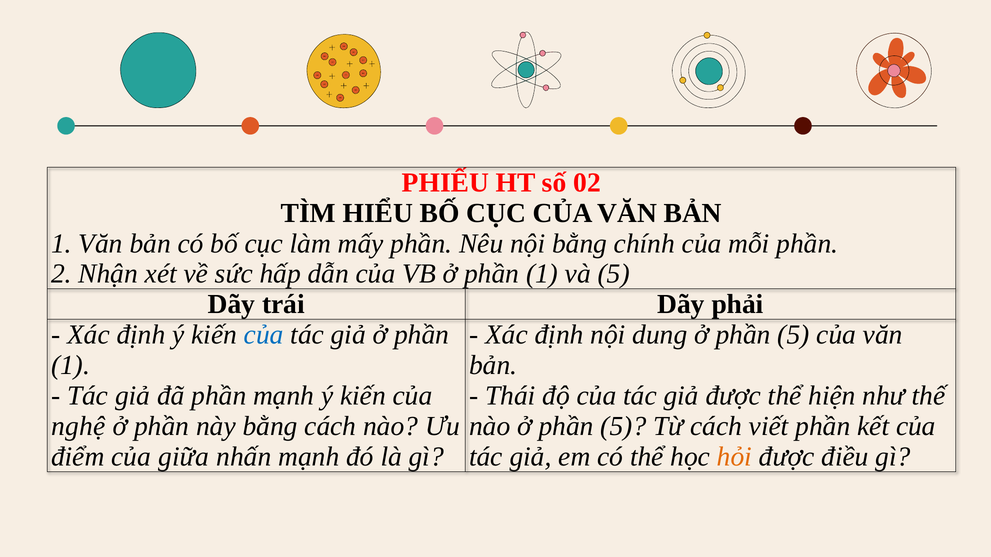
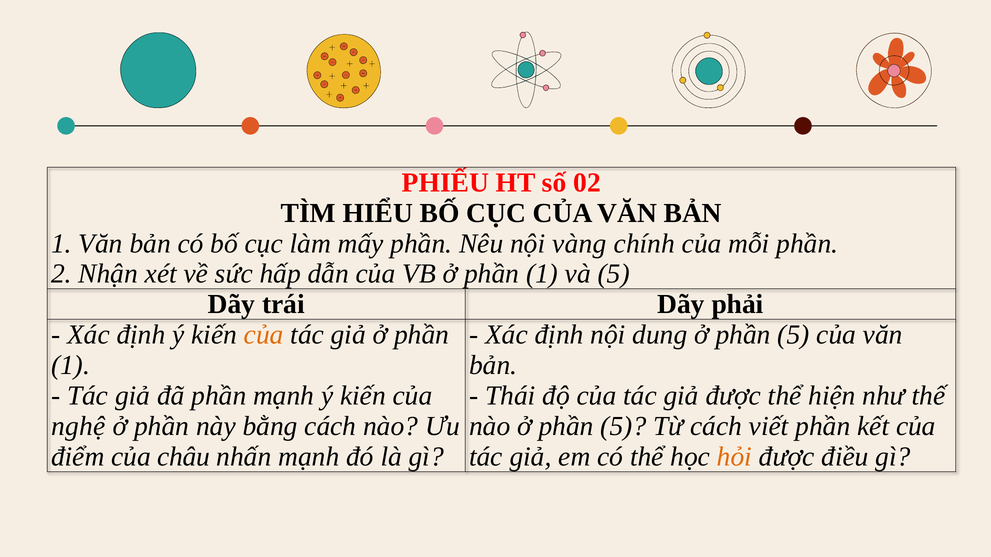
nội bằng: bằng -> vàng
của at (264, 335) colour: blue -> orange
giữa: giữa -> châu
